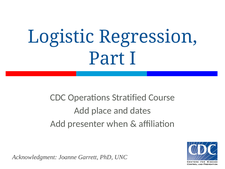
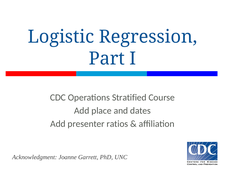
when: when -> ratios
